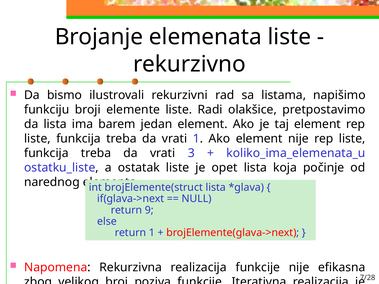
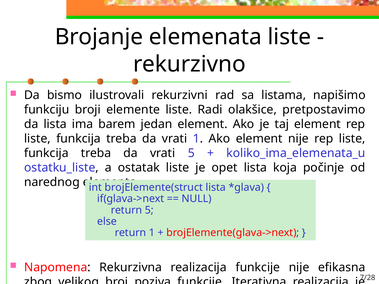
vrati 3: 3 -> 5
return 9: 9 -> 5
